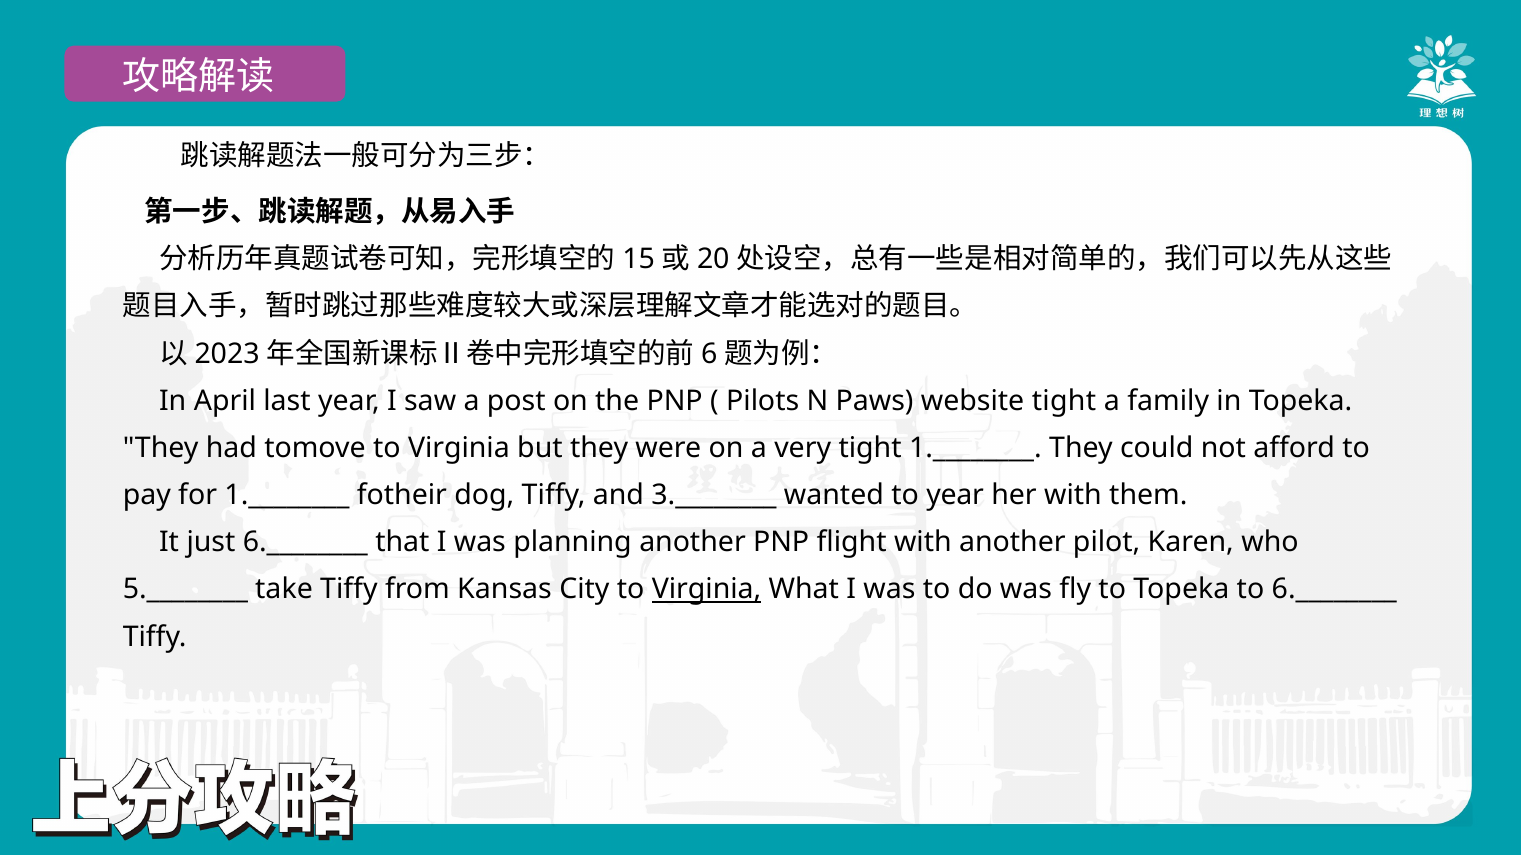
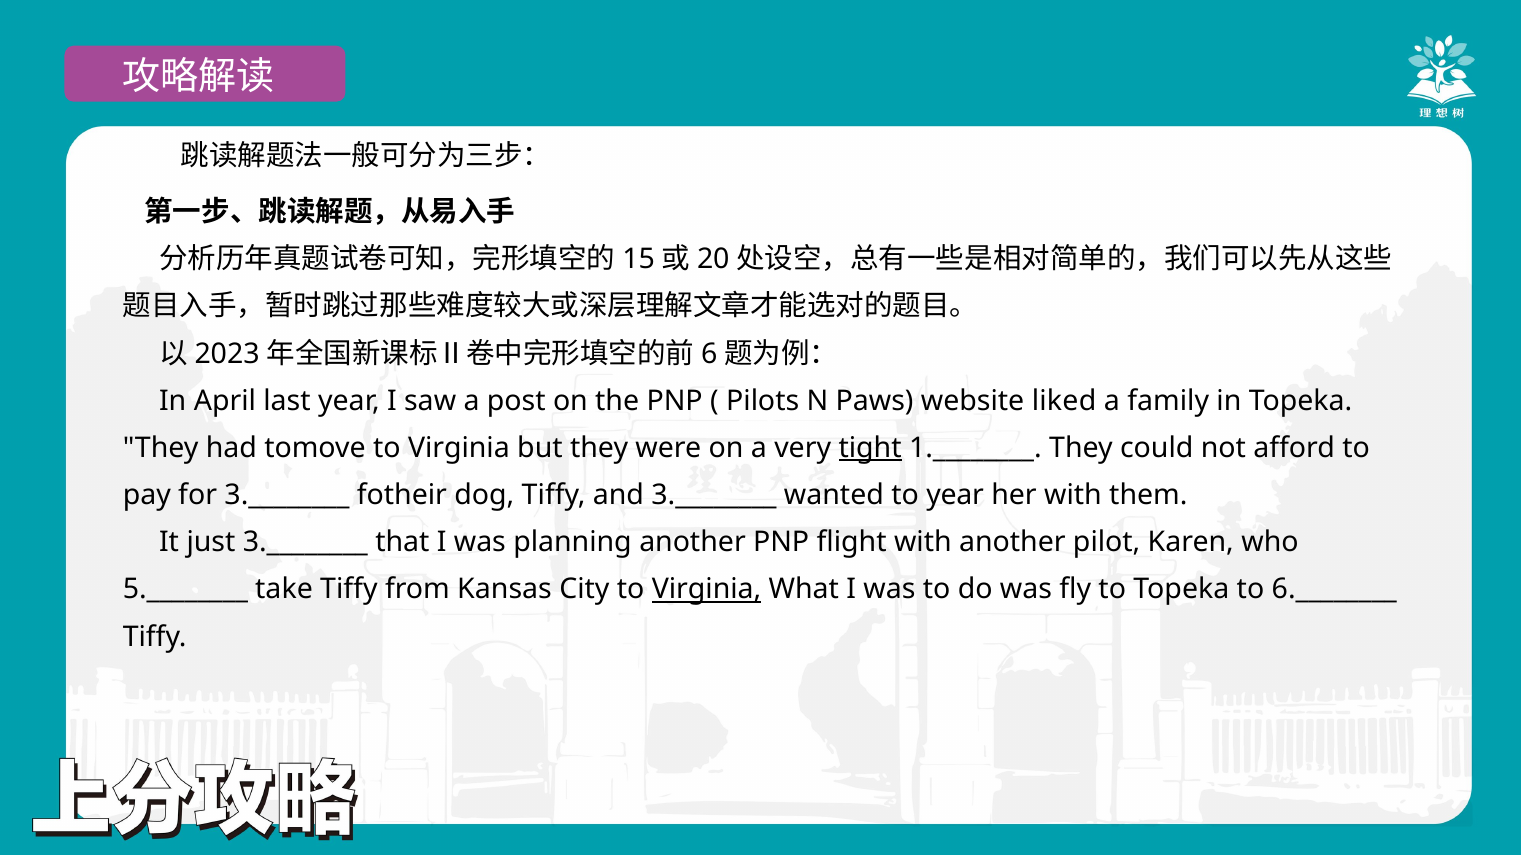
website tight: tight -> liked
tight at (870, 448) underline: none -> present
for 1.________: 1.________ -> 3.________
just 6.________: 6.________ -> 3.________
